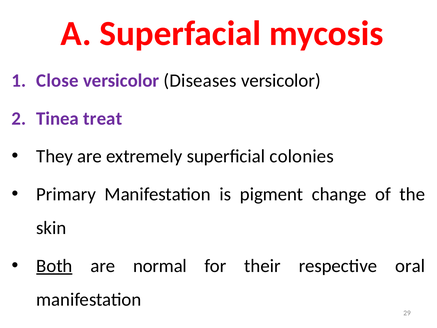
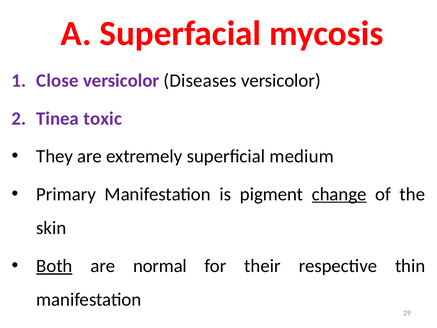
treat: treat -> toxic
colonies: colonies -> medium
change underline: none -> present
oral: oral -> thin
